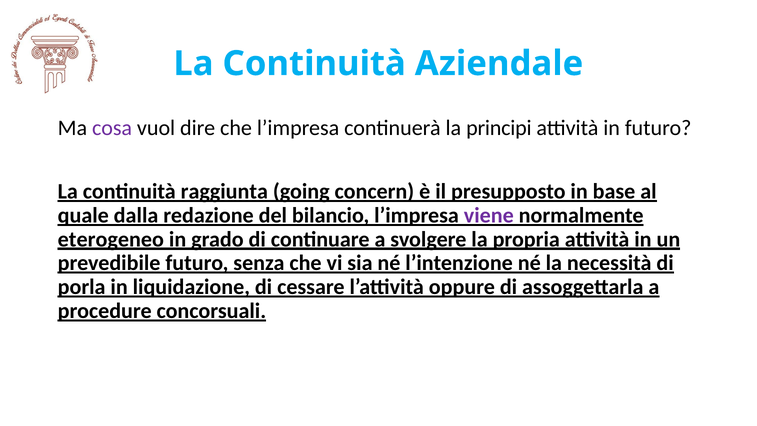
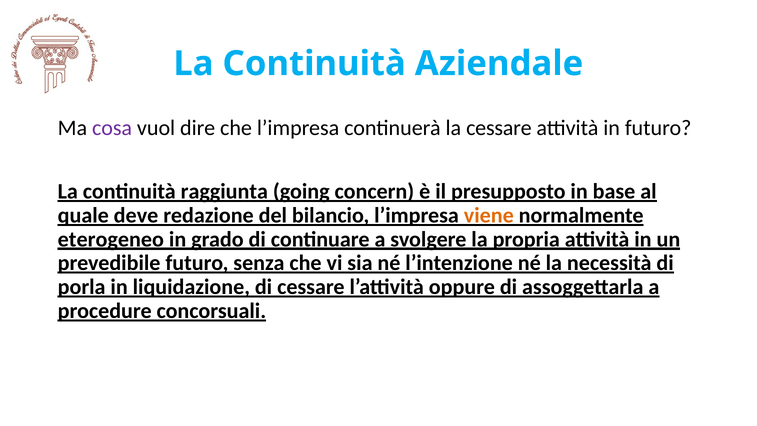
la principi: principi -> cessare
dalla: dalla -> deve
viene colour: purple -> orange
